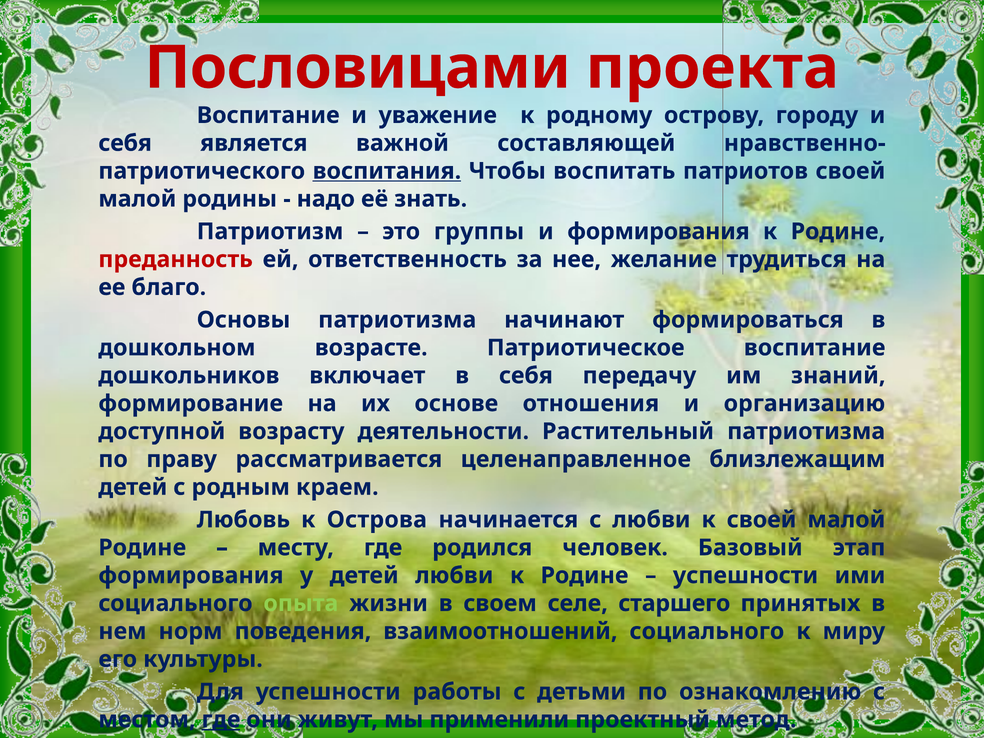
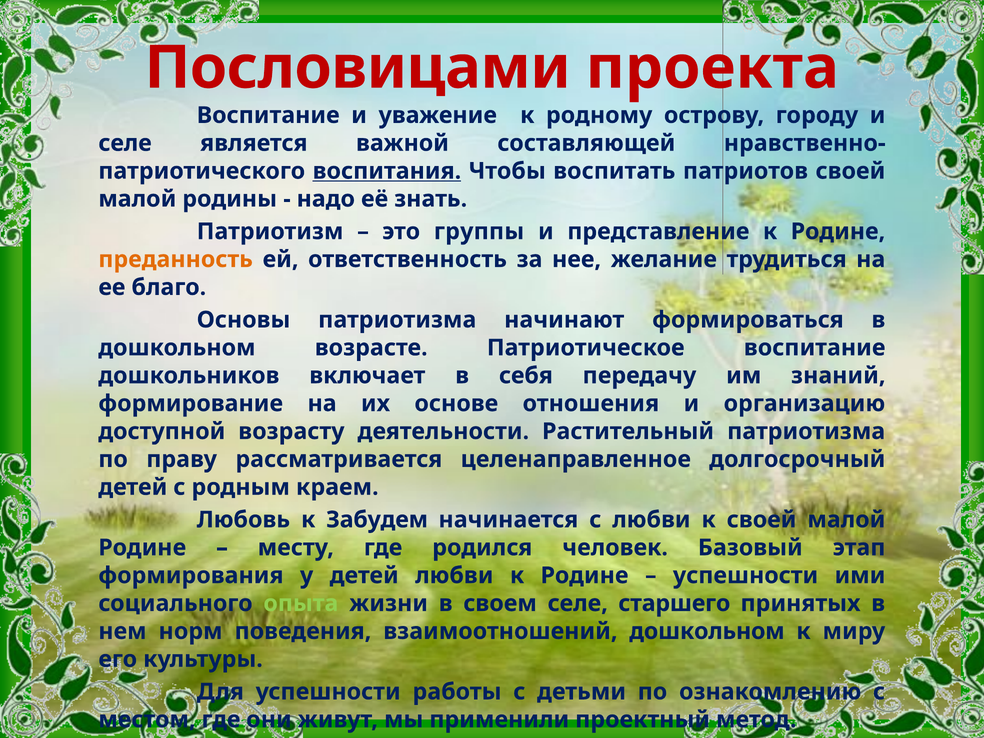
себя at (125, 143): себя -> селе
и формирования: формирования -> представление
преданность colour: red -> orange
близлежащим: близлежащим -> долгосрочный
Острова: Острова -> Забудем
взаимоотношений социального: социального -> дошкольном
где at (221, 720) underline: present -> none
